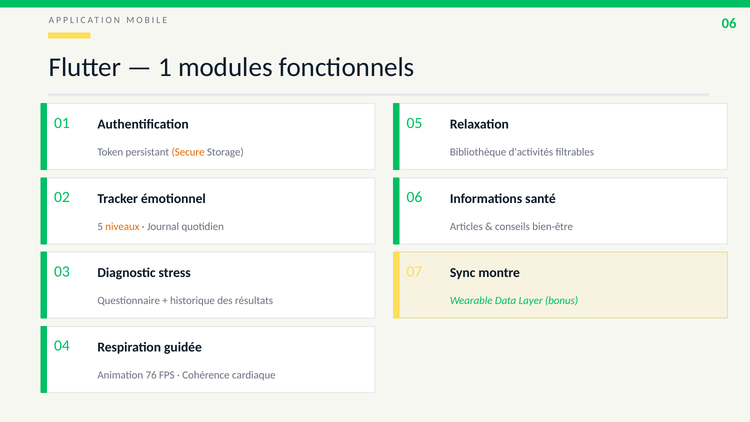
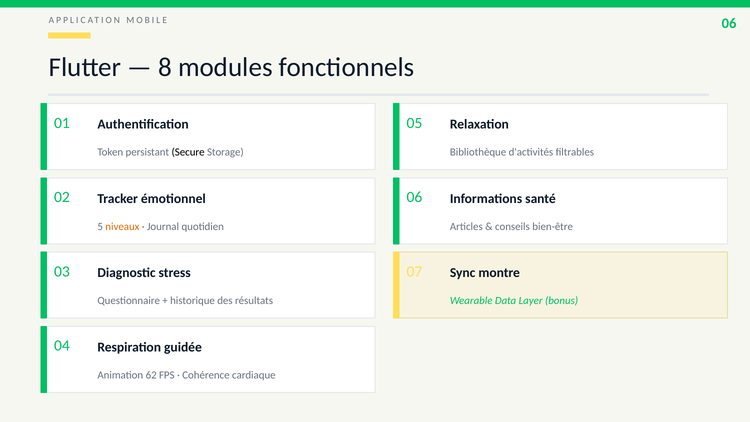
1: 1 -> 8
Secure colour: orange -> black
76: 76 -> 62
